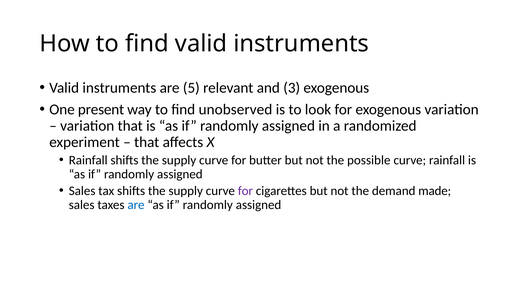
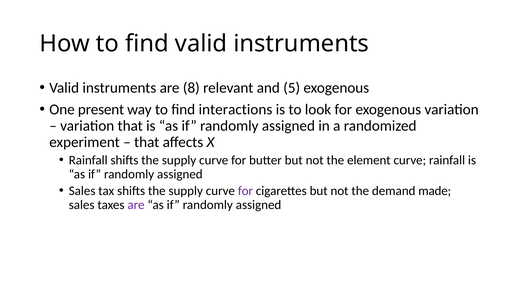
5: 5 -> 8
3: 3 -> 5
unobserved: unobserved -> interactions
possible: possible -> element
are at (136, 205) colour: blue -> purple
